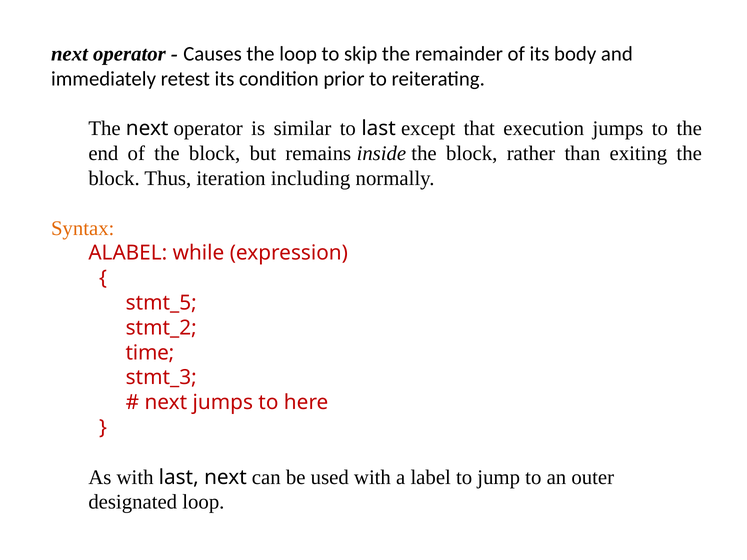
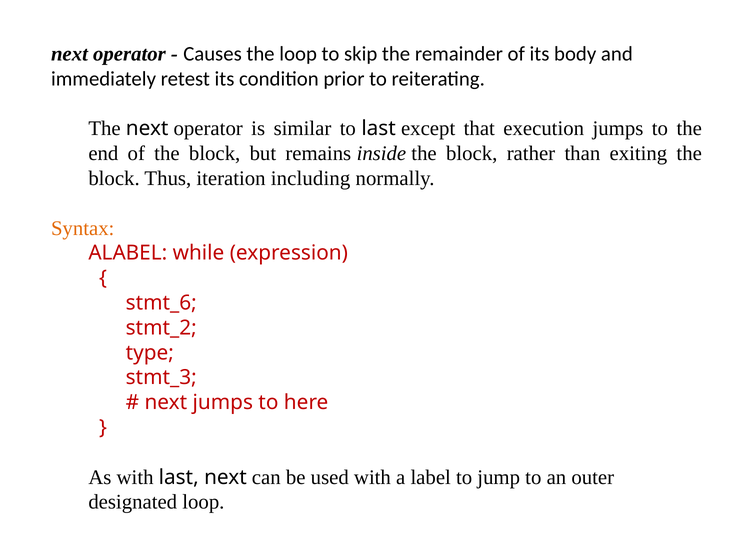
stmt_5: stmt_5 -> stmt_6
time: time -> type
